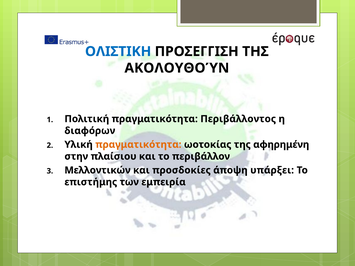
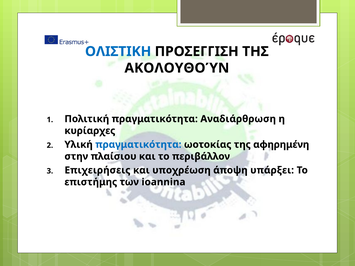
Περιβάλλοντος: Περιβάλλοντος -> Αναδιάρθρωση
διαφόρων: διαφόρων -> κυρίαρχες
πραγματικότητα at (138, 145) colour: orange -> blue
Μελλοντικών: Μελλοντικών -> Επιχειρήσεις
προσδοκίες: προσδοκίες -> υποχρέωση
εμπειρία: εμπειρία -> ioannina
